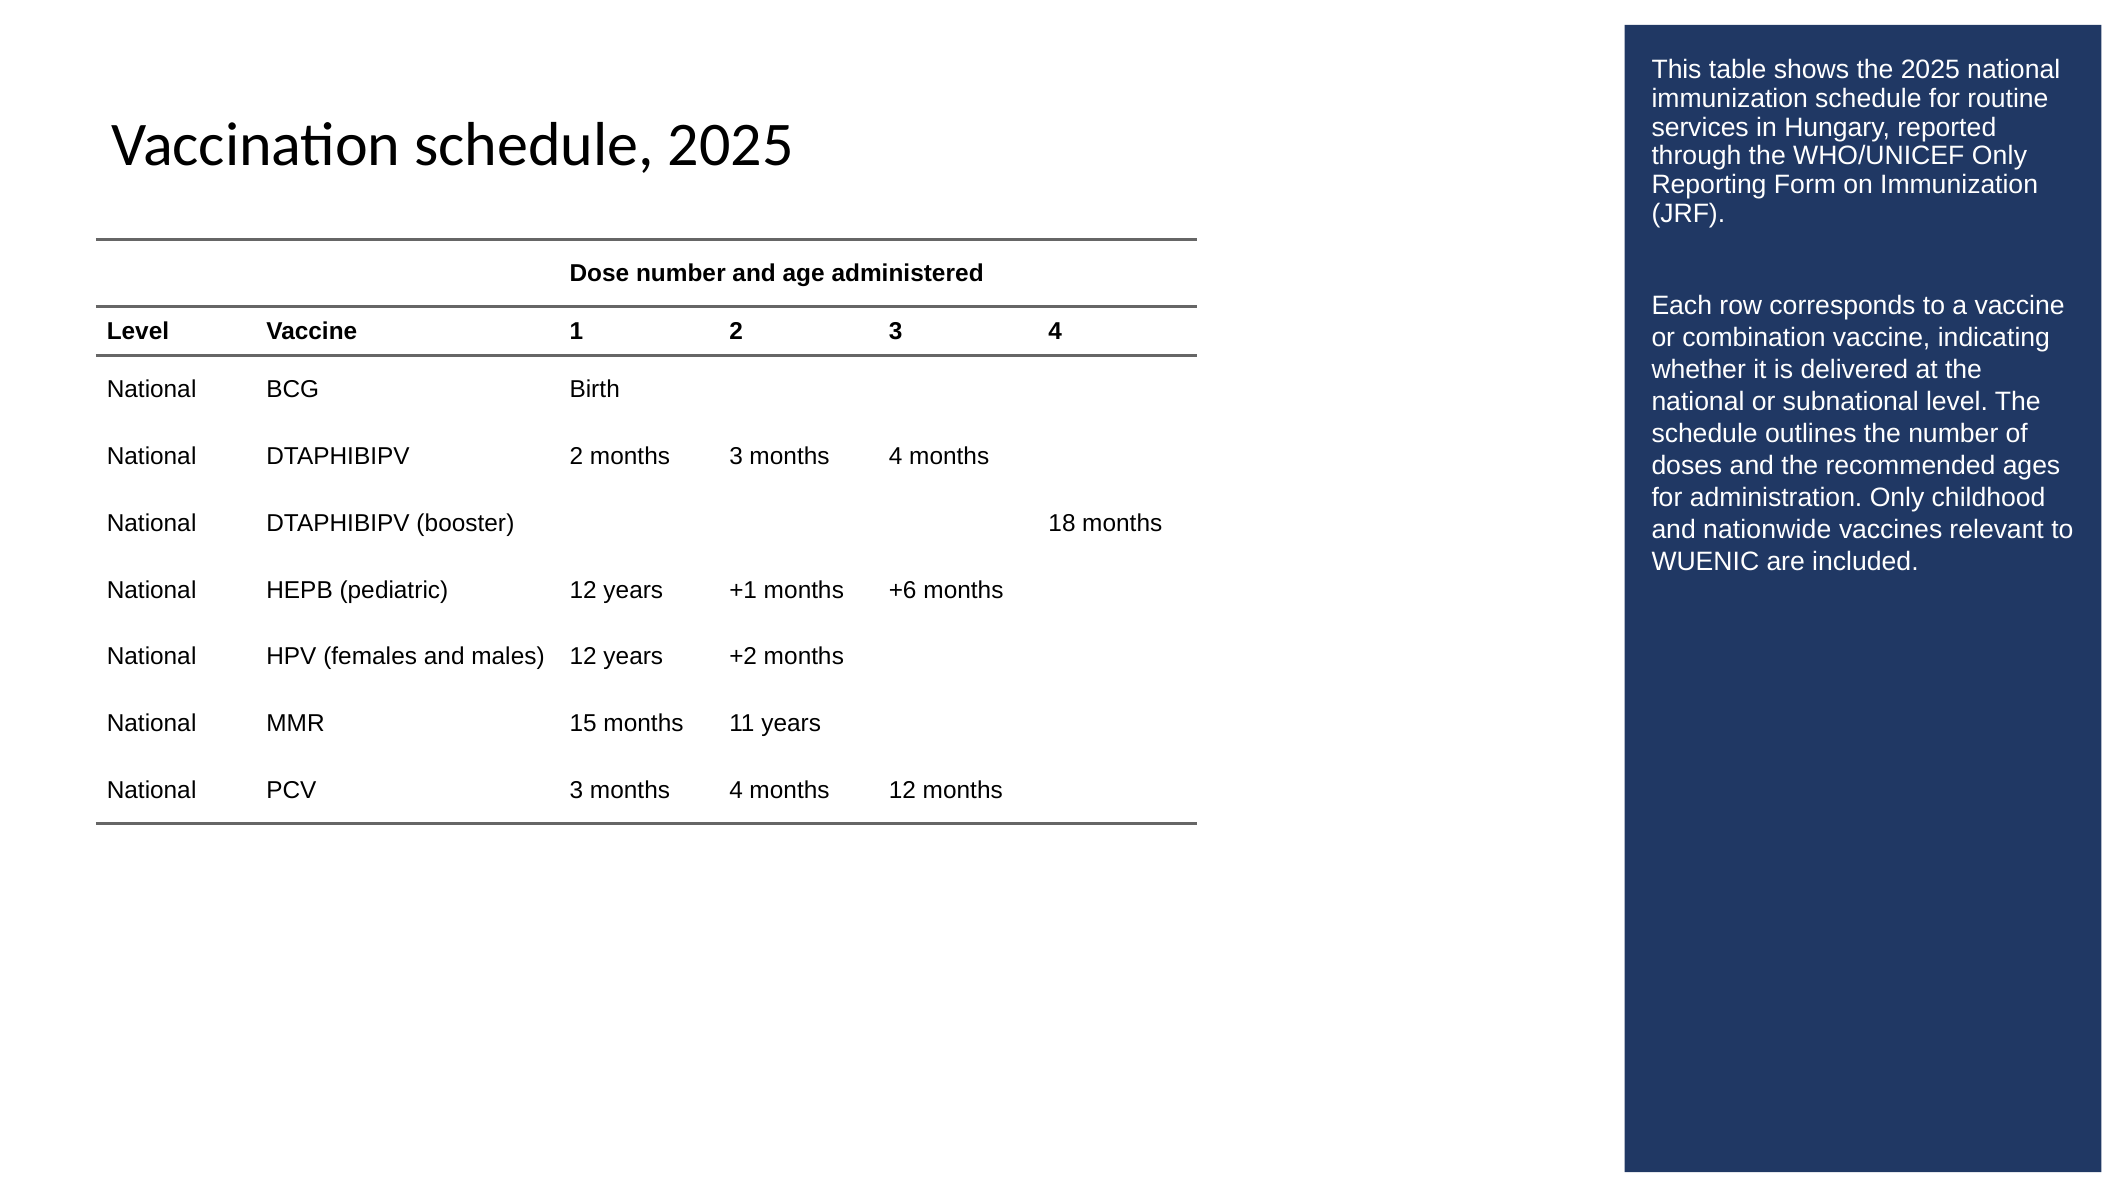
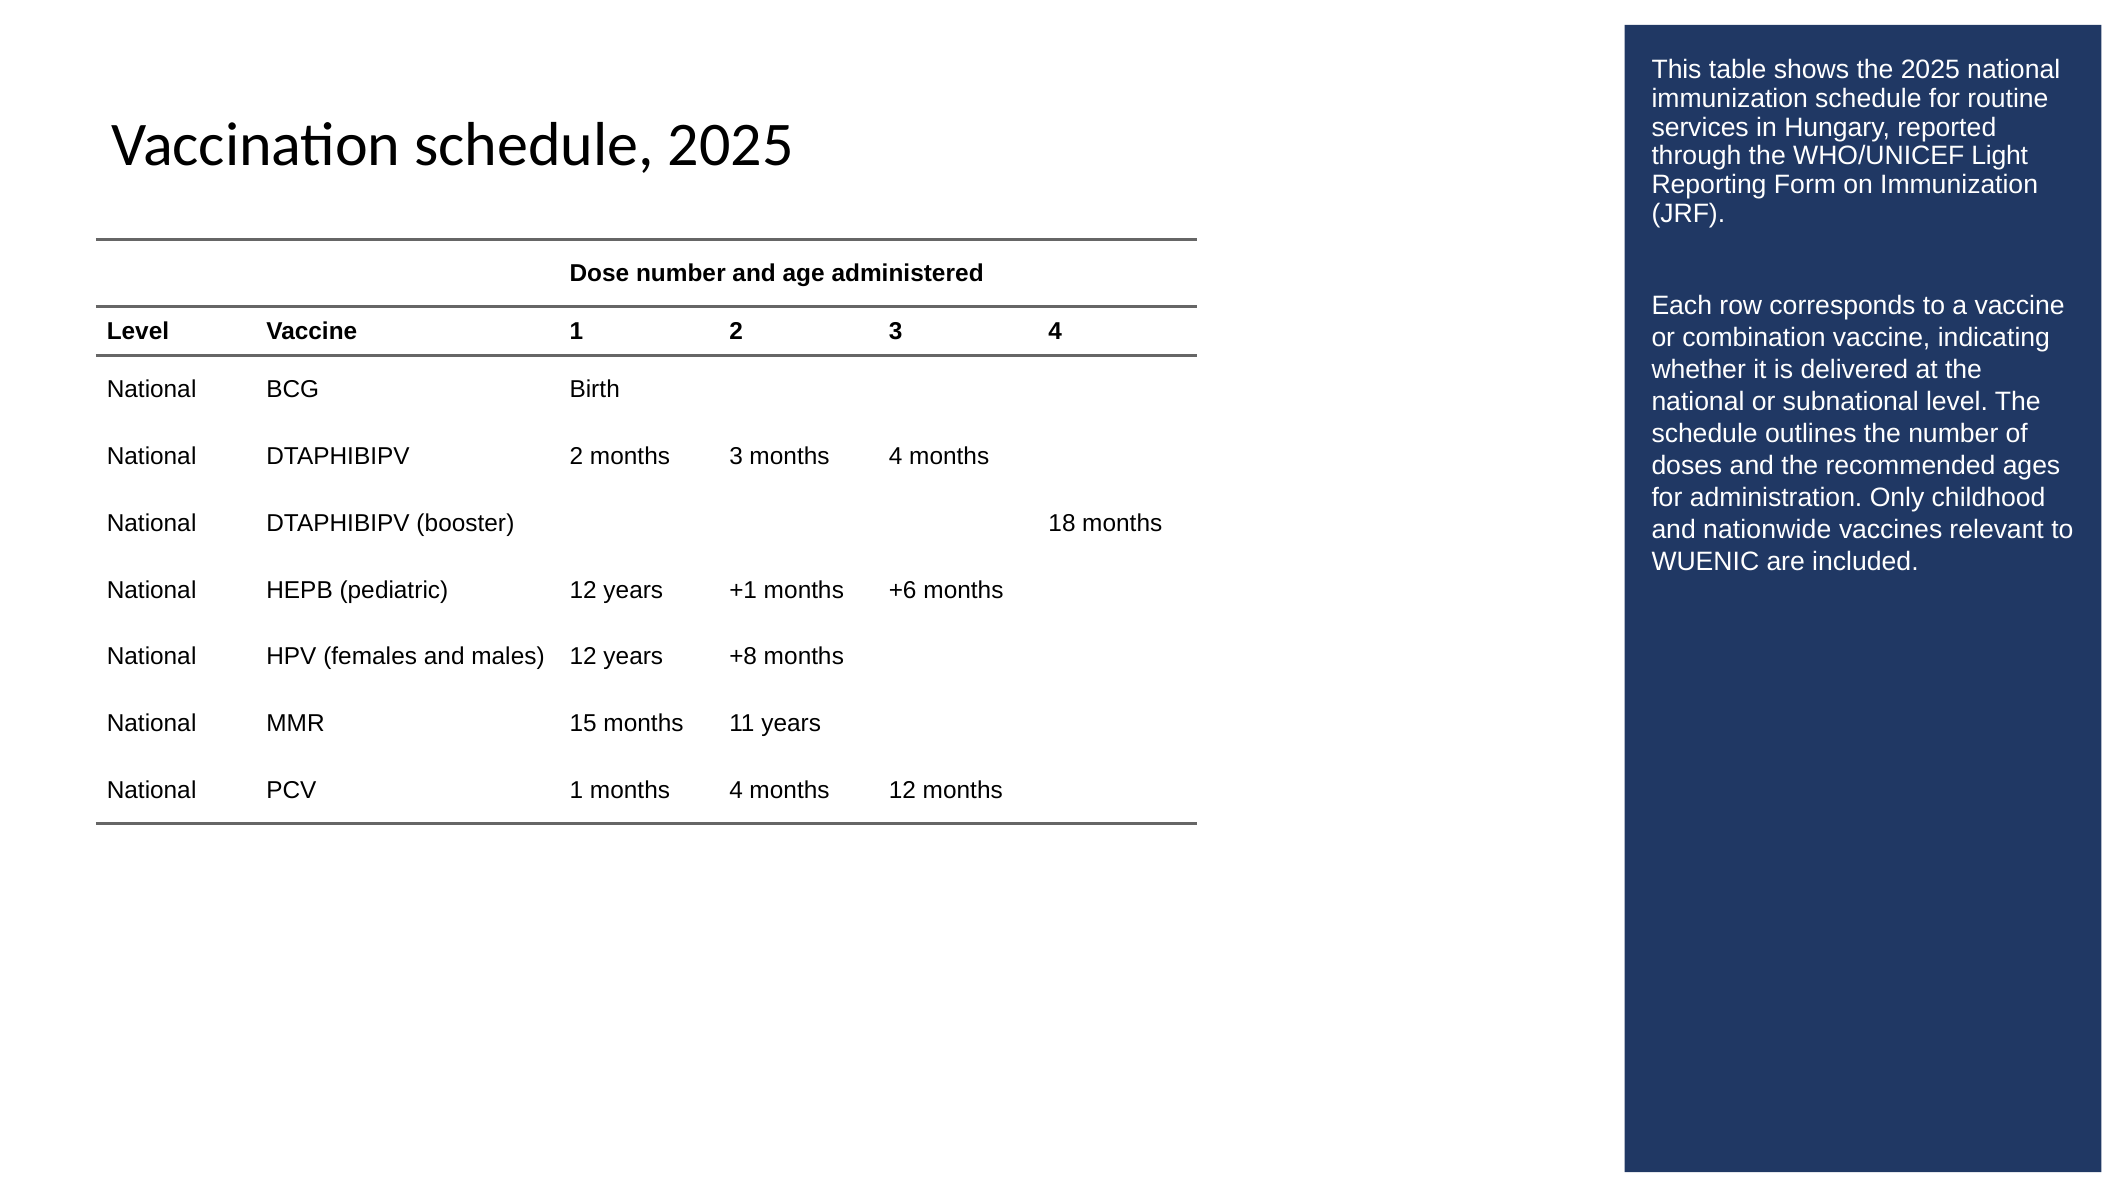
WHO/UNICEF Only: Only -> Light
+2: +2 -> +8
PCV 3: 3 -> 1
